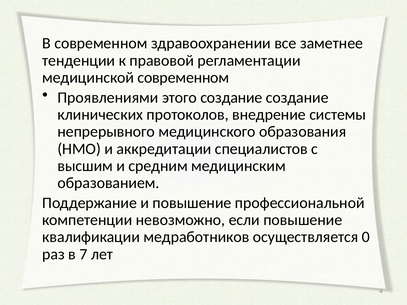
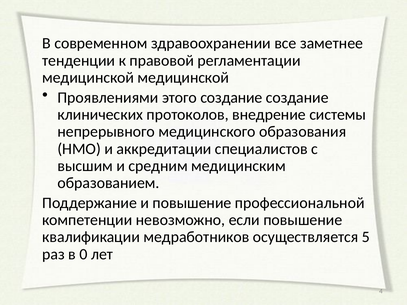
медицинской современном: современном -> медицинской
0: 0 -> 5
7: 7 -> 0
